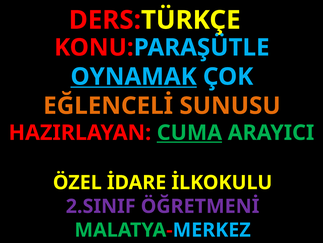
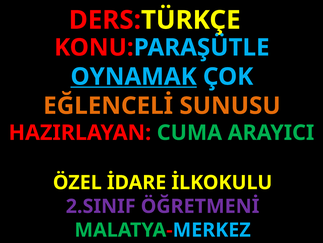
CUMA underline: present -> none
